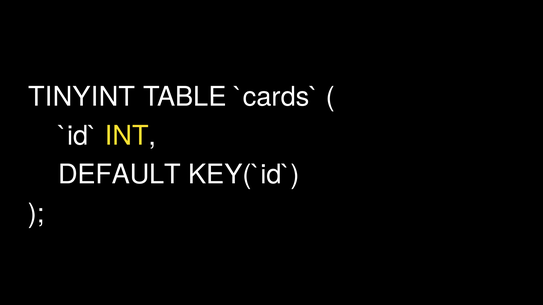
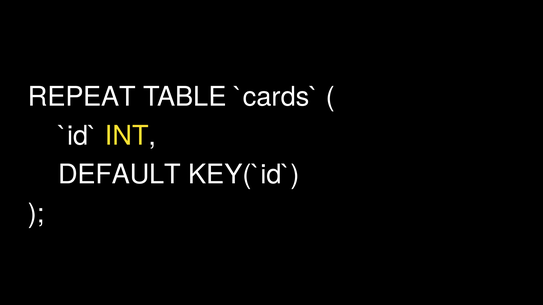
TINYINT: TINYINT -> REPEAT
